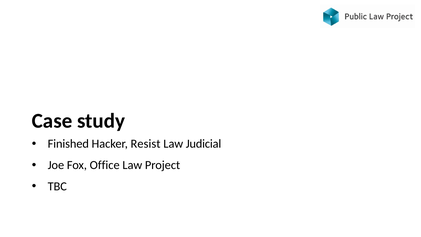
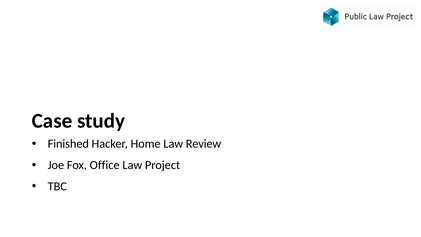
Resist: Resist -> Home
Judicial: Judicial -> Review
